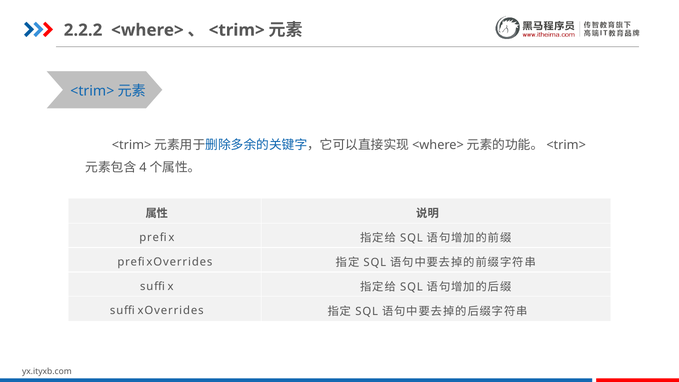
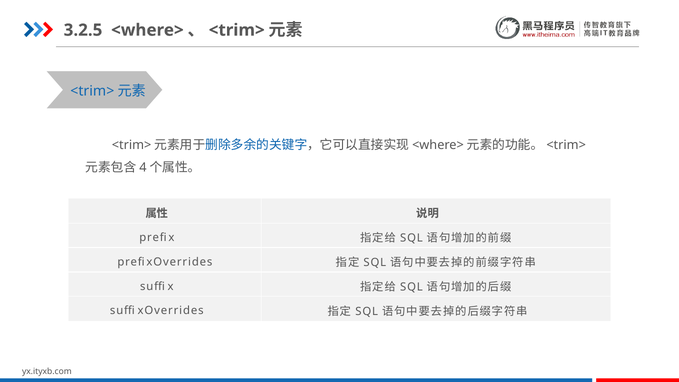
2.2.2: 2.2.2 -> 3.2.5
